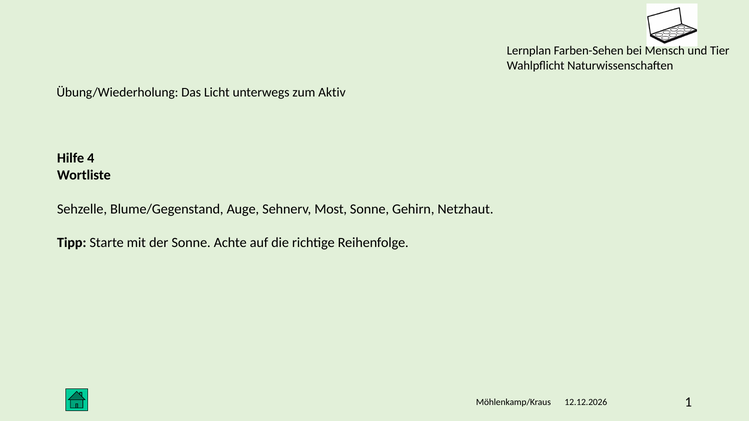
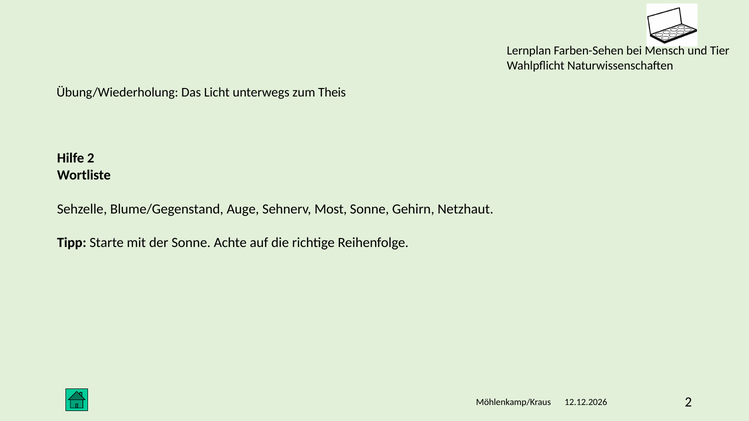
Aktiv: Aktiv -> Theis
Hilfe 4: 4 -> 2
Möhlenkamp/Kraus 1: 1 -> 2
